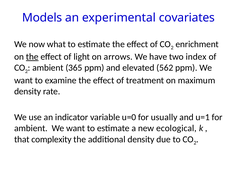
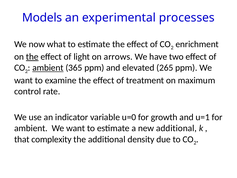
covariates: covariates -> processes
two index: index -> effect
ambient at (48, 68) underline: none -> present
562: 562 -> 265
density at (28, 91): density -> control
usually: usually -> growth
new ecological: ecological -> additional
